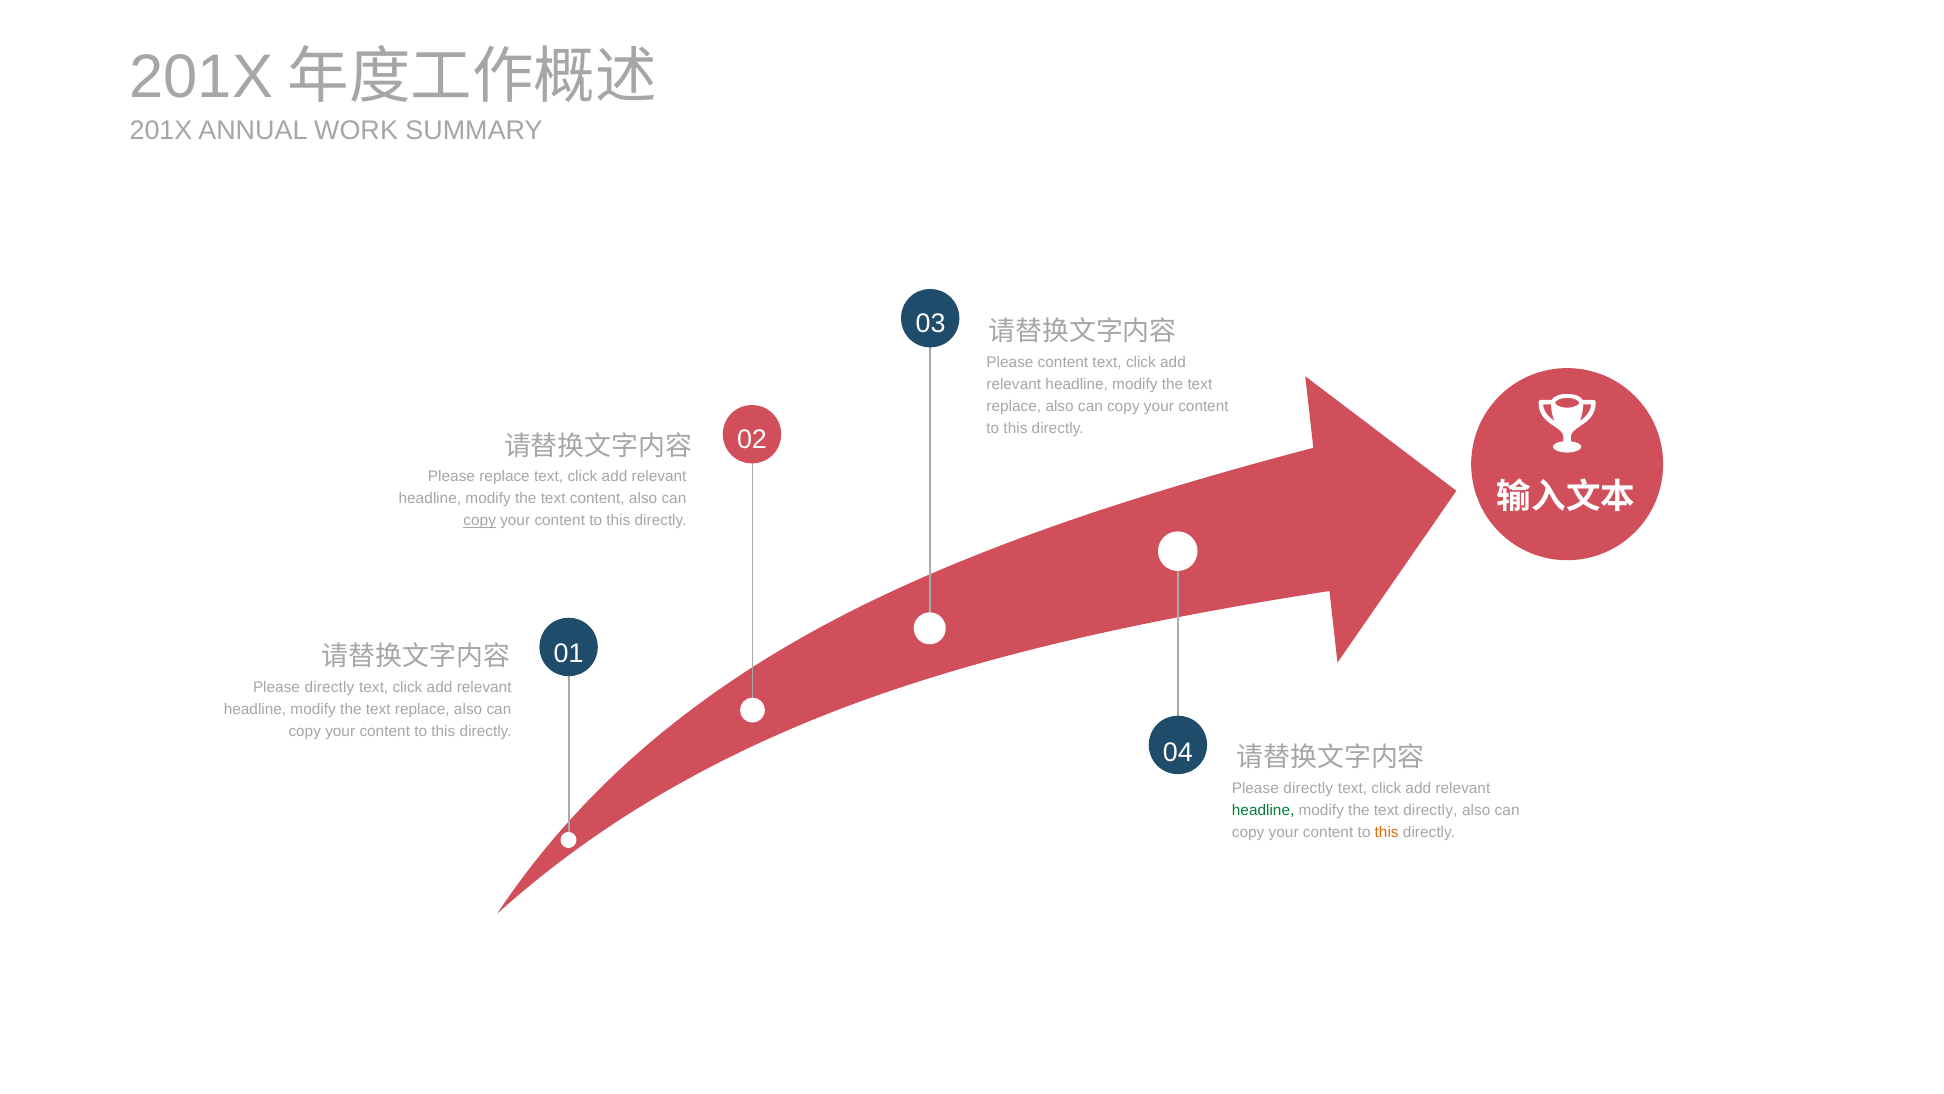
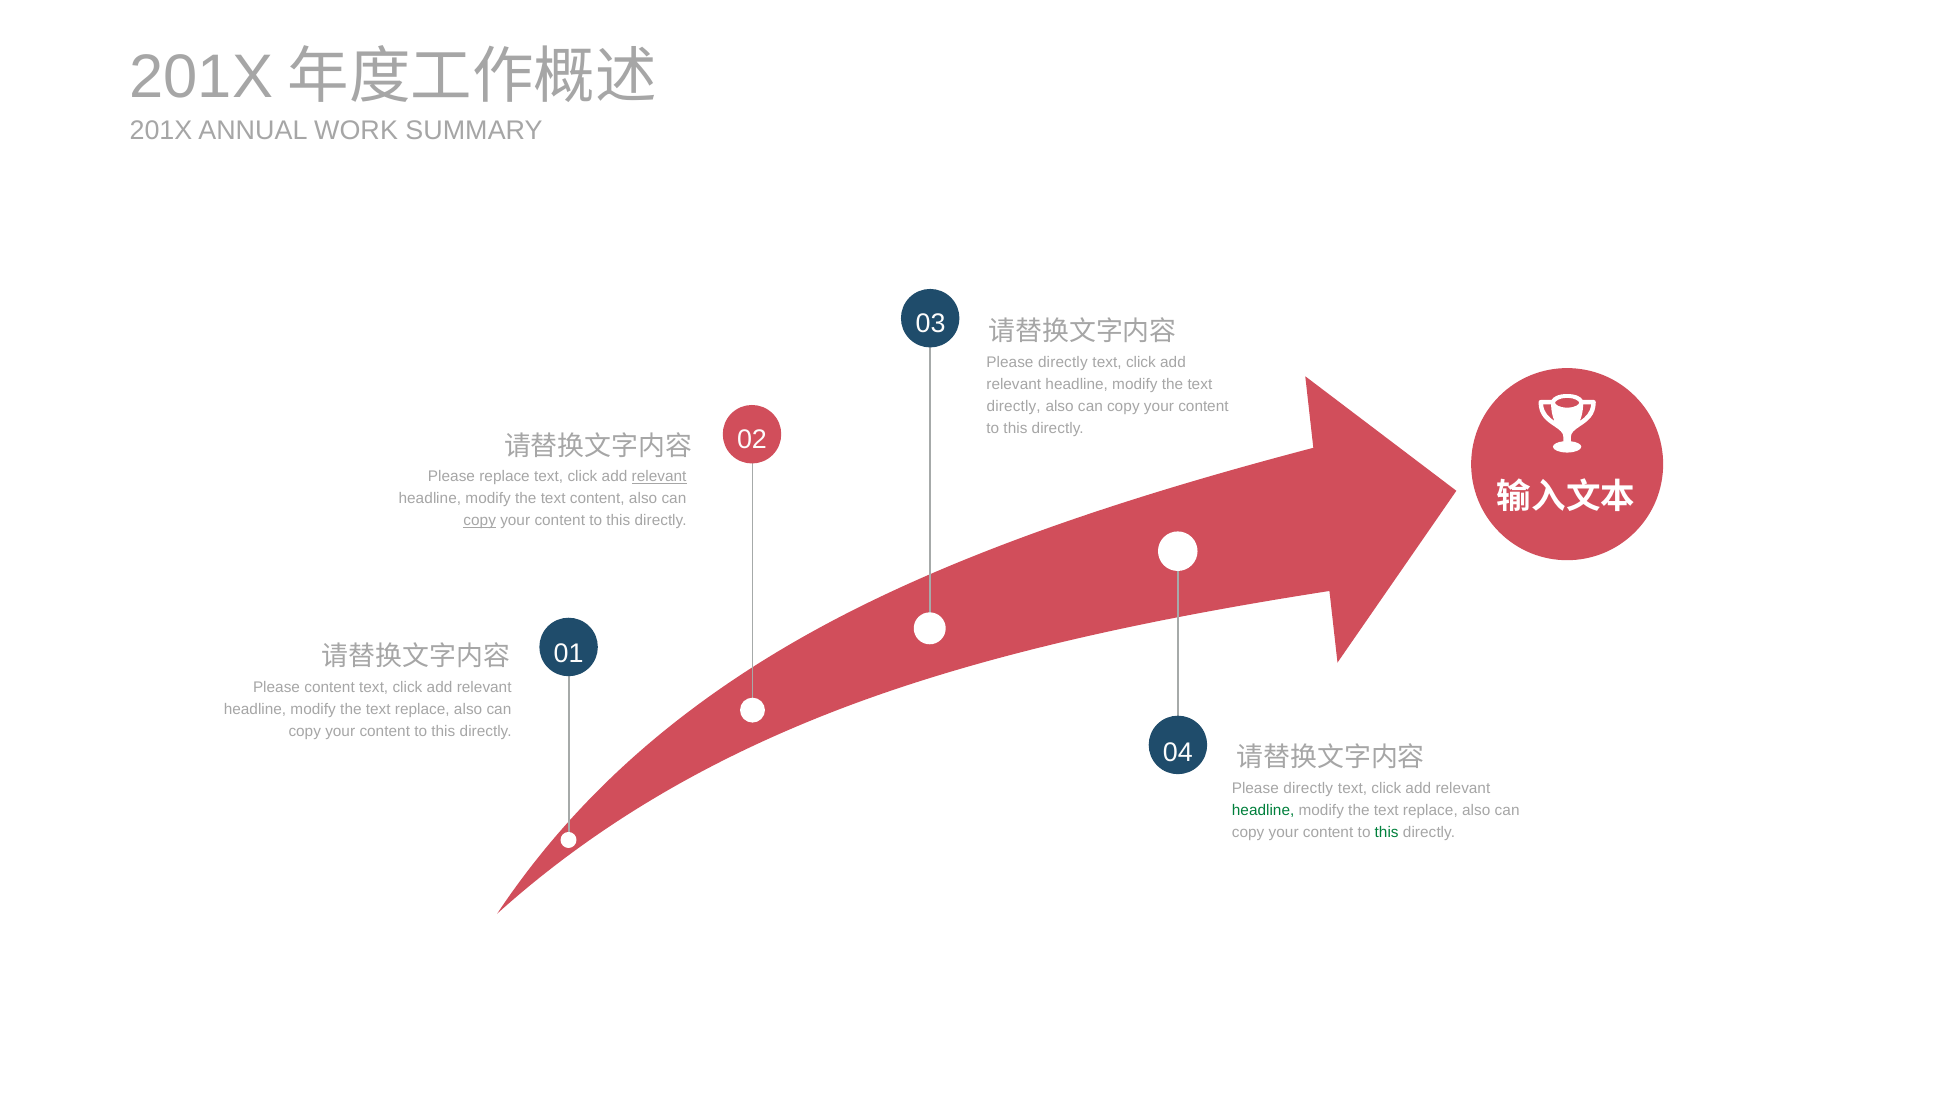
content at (1063, 362): content -> directly
replace at (1014, 406): replace -> directly
relevant at (659, 476) underline: none -> present
directly at (329, 687): directly -> content
directly at (1430, 810): directly -> replace
this at (1387, 832) colour: orange -> green
